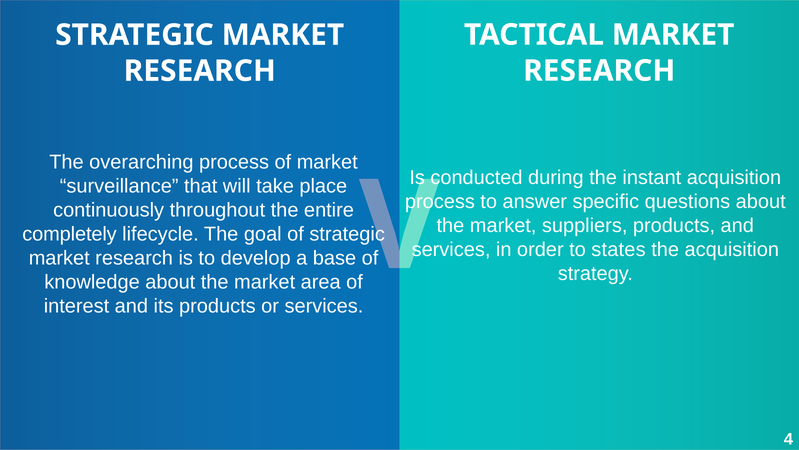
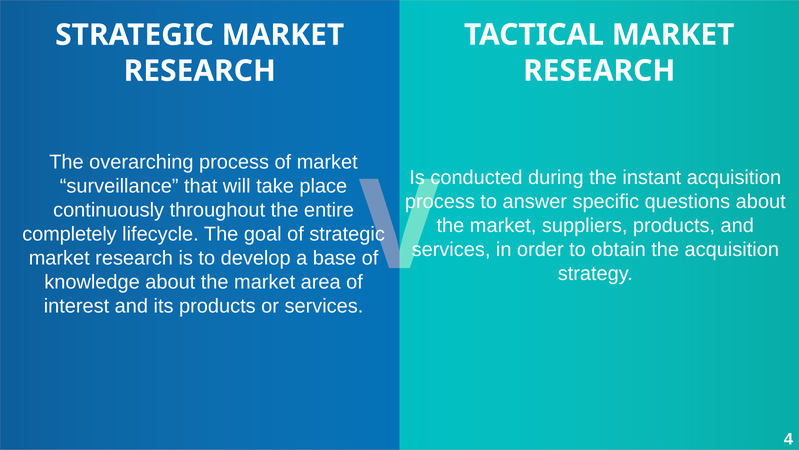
states: states -> obtain
